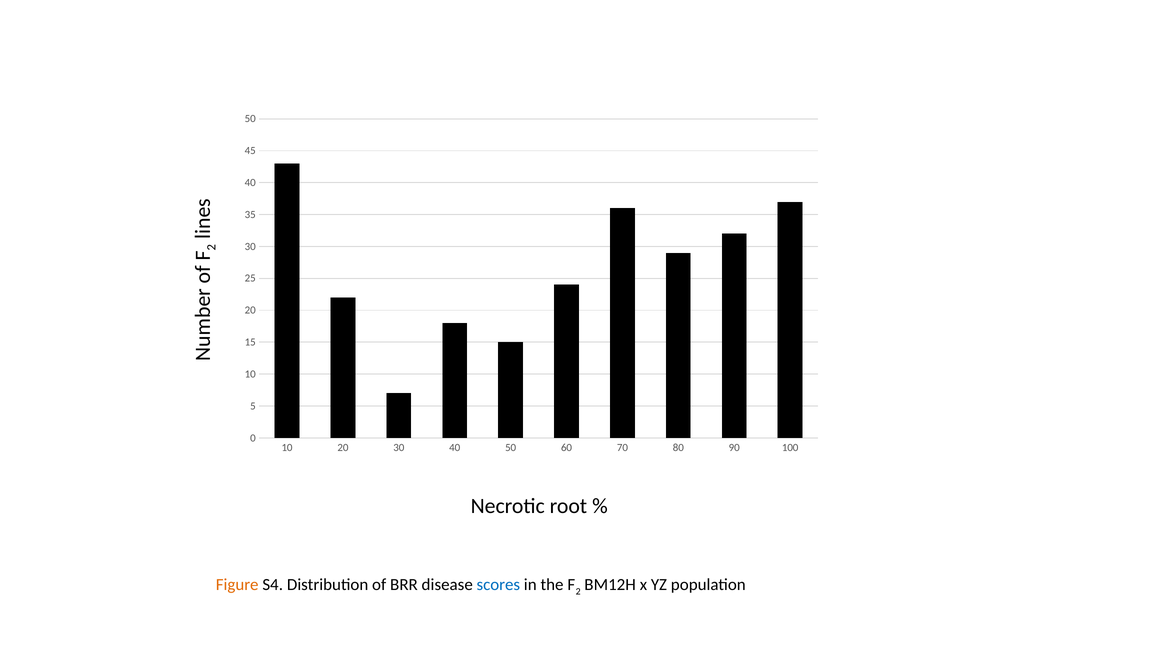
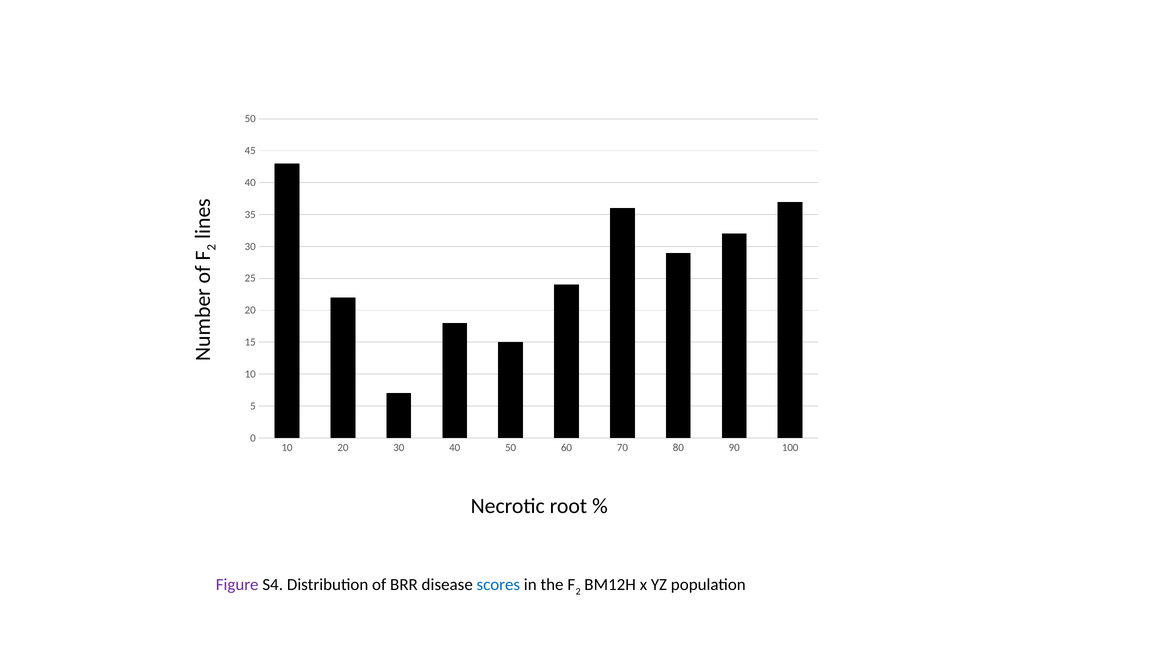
Figure colour: orange -> purple
